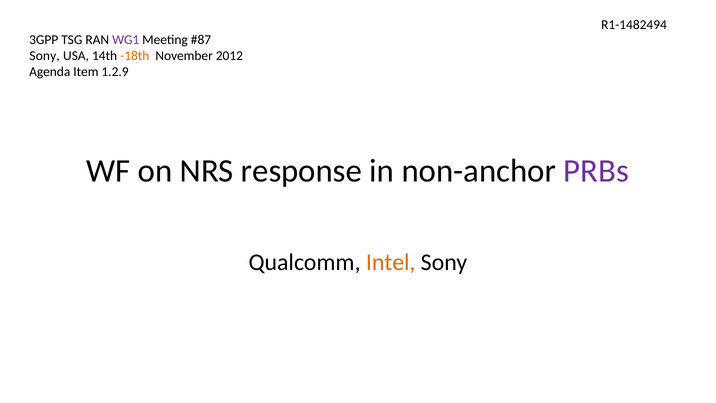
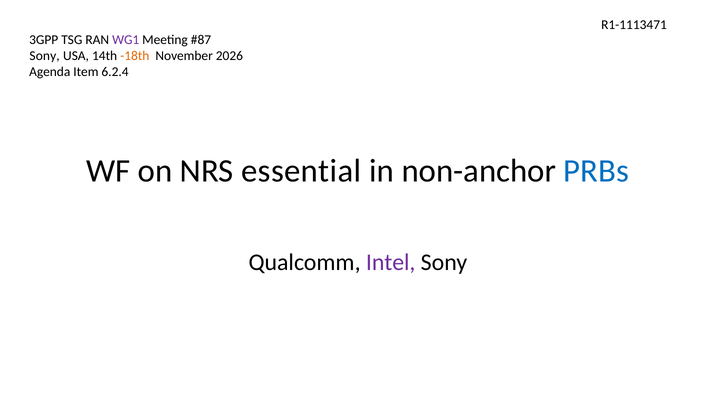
R1-1482494: R1-1482494 -> R1-1113471
2012: 2012 -> 2026
1.2.9: 1.2.9 -> 6.2.4
response: response -> essential
PRBs colour: purple -> blue
Intel colour: orange -> purple
